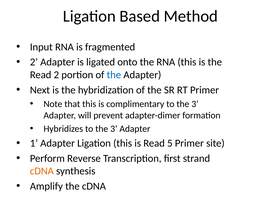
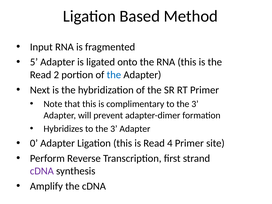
2 at (34, 62): 2 -> 5
1: 1 -> 0
5: 5 -> 4
cDNA at (42, 171) colour: orange -> purple
